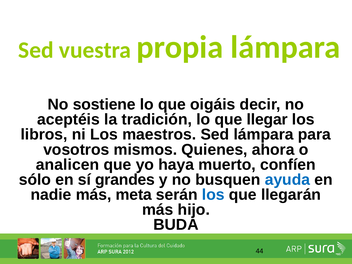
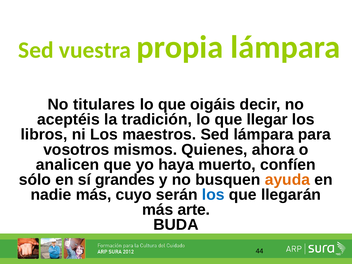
sostiene: sostiene -> titulares
ayuda colour: blue -> orange
meta: meta -> cuyo
hijo: hijo -> arte
